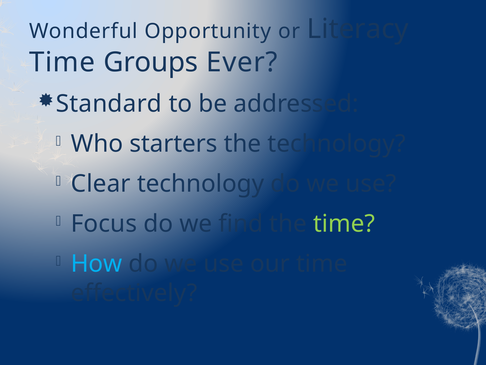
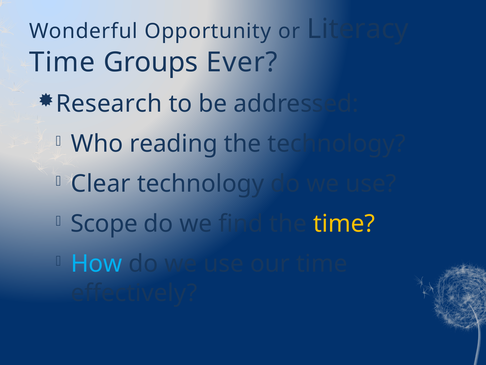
Standard: Standard -> Research
starters: starters -> reading
Focus: Focus -> Scope
time at (344, 224) colour: light green -> yellow
